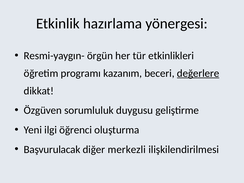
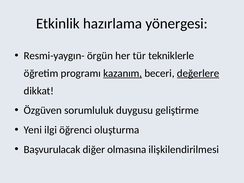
etkinlikleri: etkinlikleri -> tekniklerle
kazanım underline: none -> present
merkezli: merkezli -> olmasına
